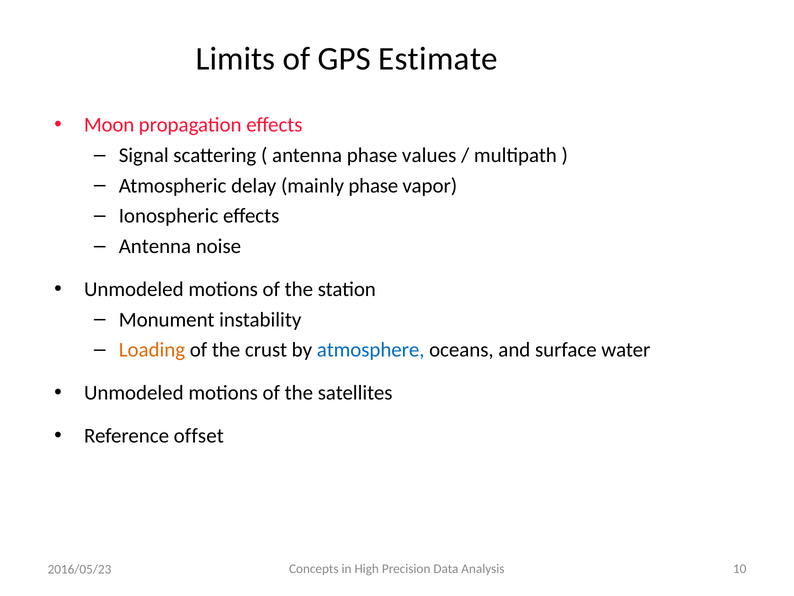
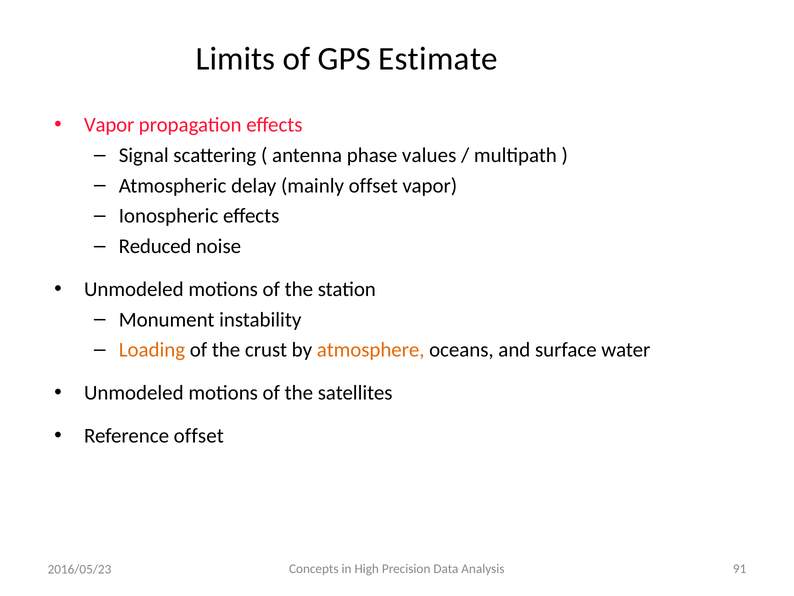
Moon at (109, 125): Moon -> Vapor
mainly phase: phase -> offset
Antenna at (155, 246): Antenna -> Reduced
atmosphere colour: blue -> orange
10: 10 -> 91
